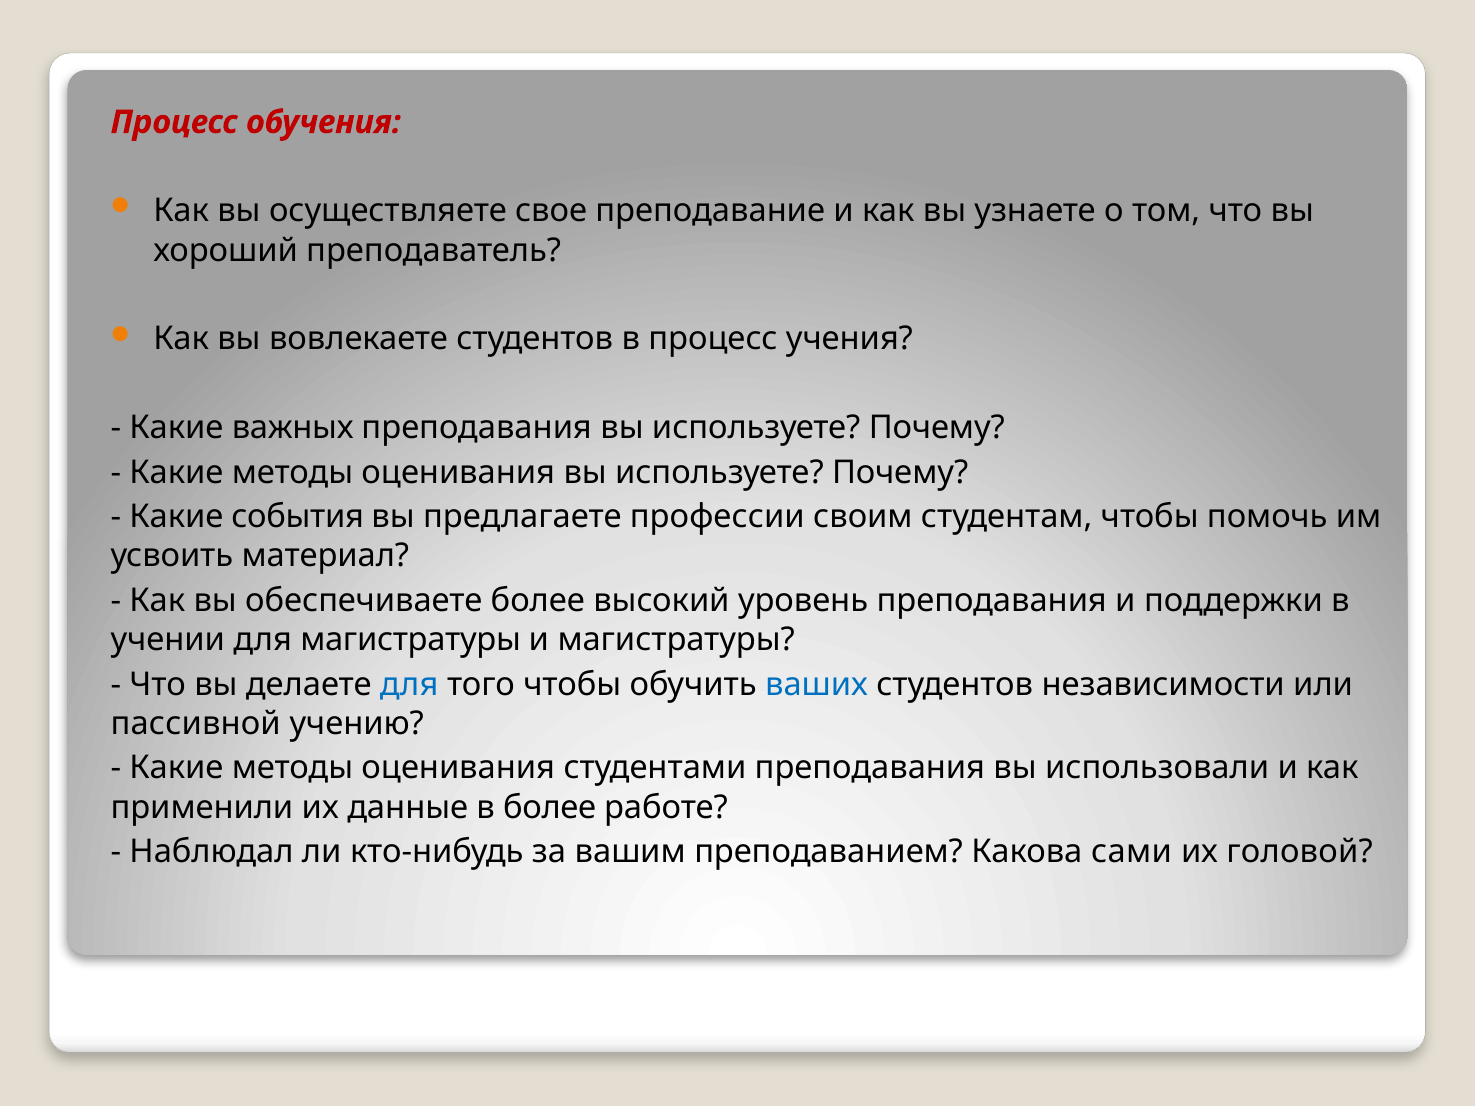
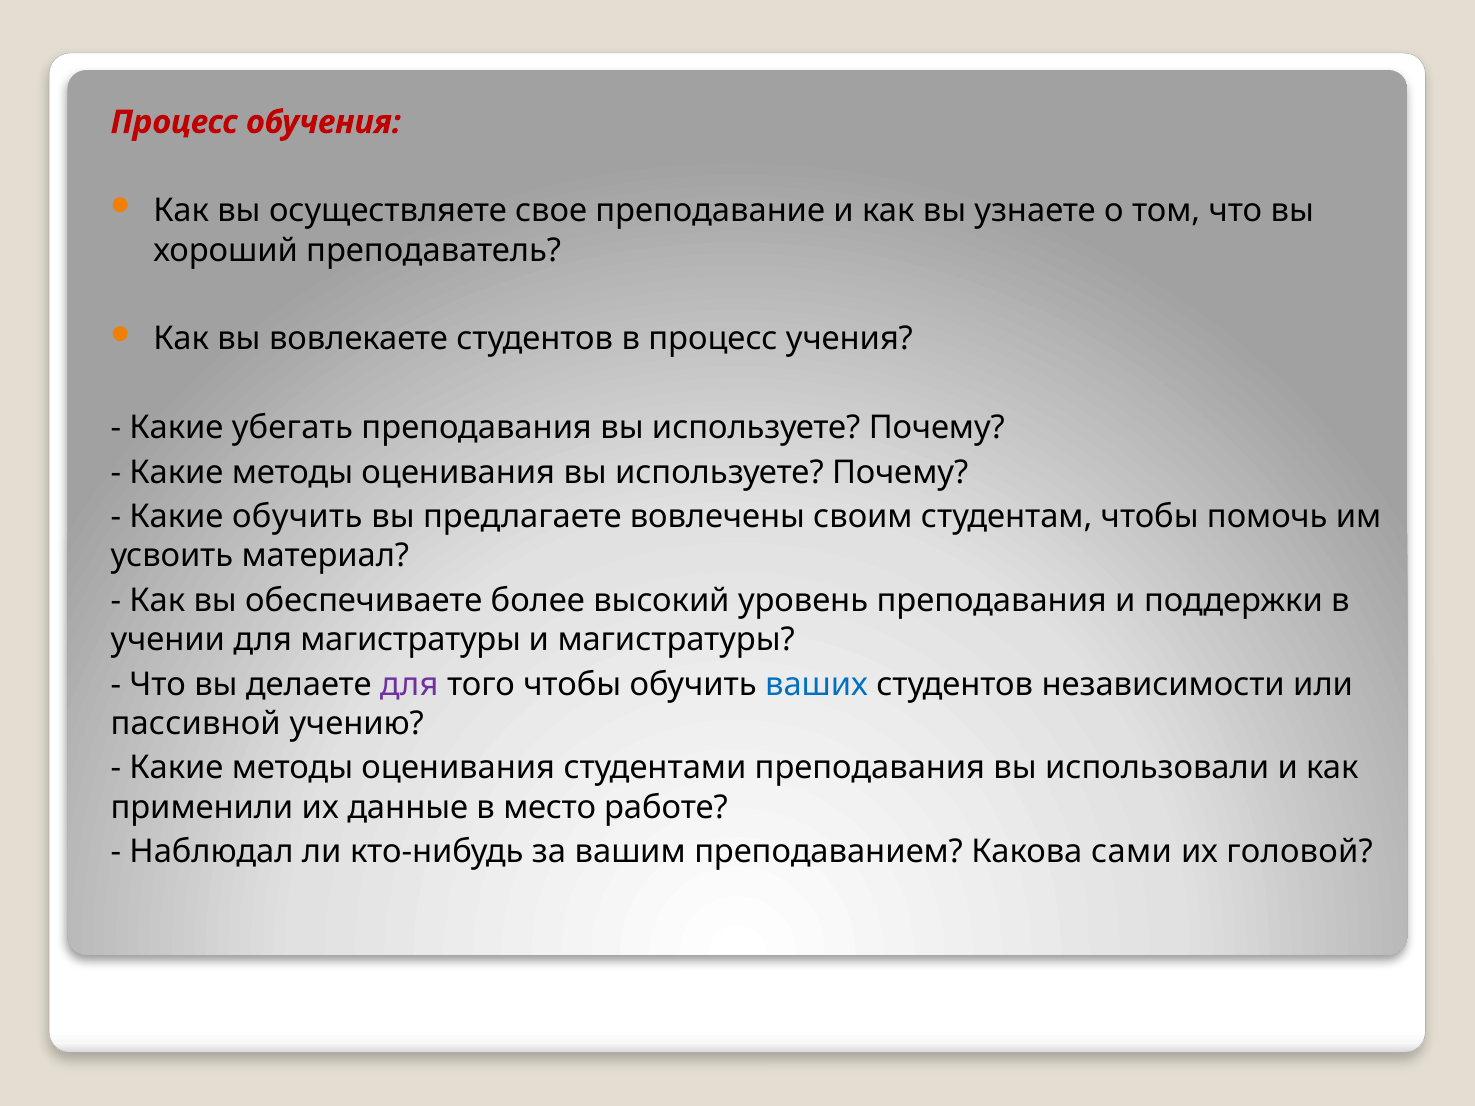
важных: важных -> убегать
Какие события: события -> обучить
профессии: профессии -> вовлечены
для at (409, 684) colour: blue -> purple
в более: более -> место
